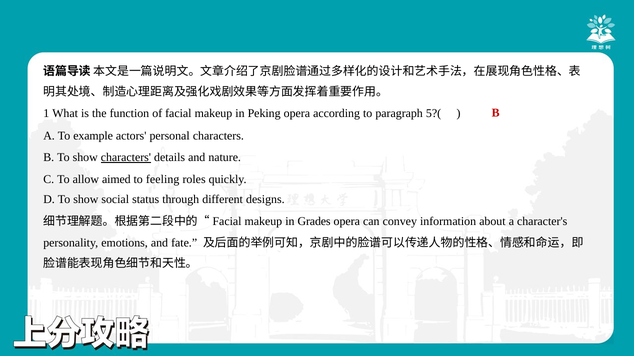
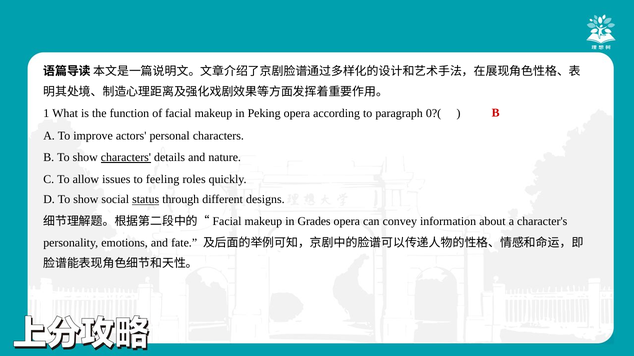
5?(: 5?( -> 0?(
example: example -> improve
aimed: aimed -> issues
status underline: none -> present
